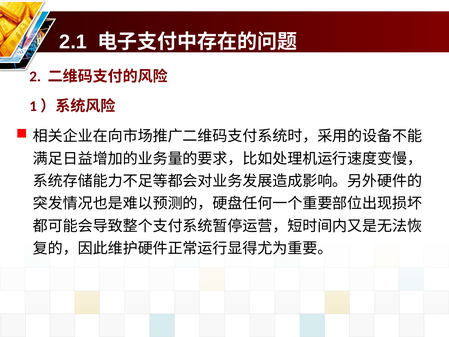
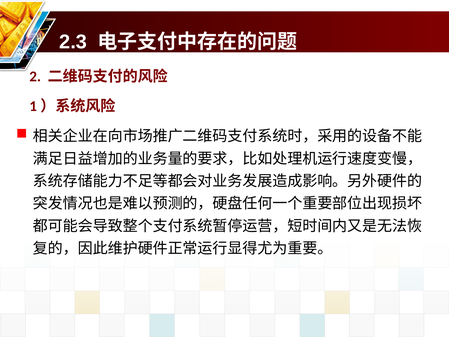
2.1: 2.1 -> 2.3
